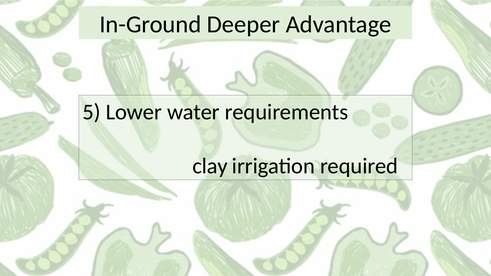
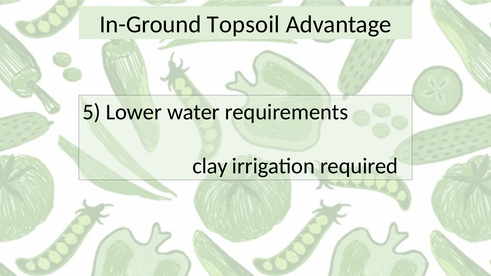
Deeper: Deeper -> Topsoil
